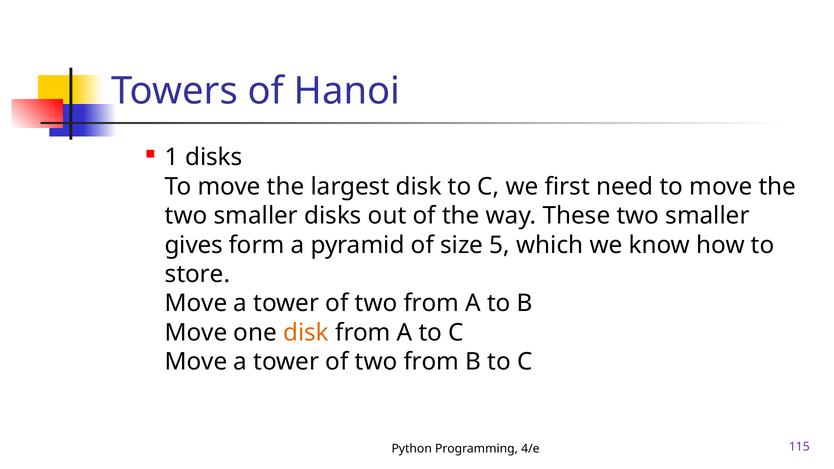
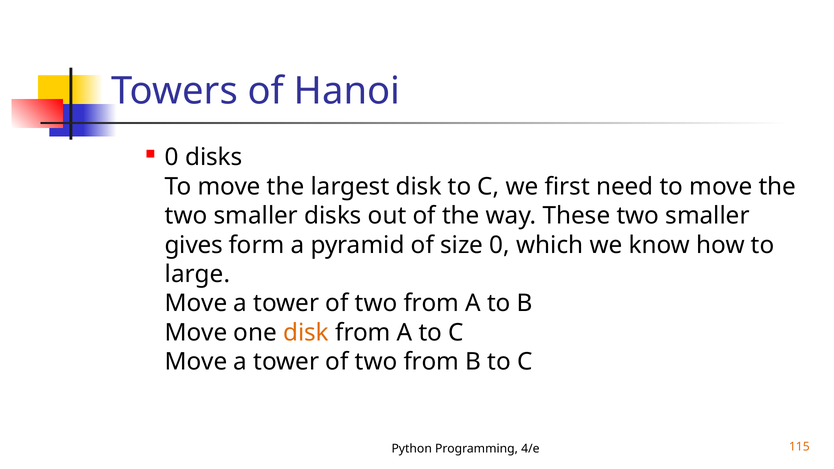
1 at (172, 157): 1 -> 0
size 5: 5 -> 0
store: store -> large
115 colour: purple -> orange
